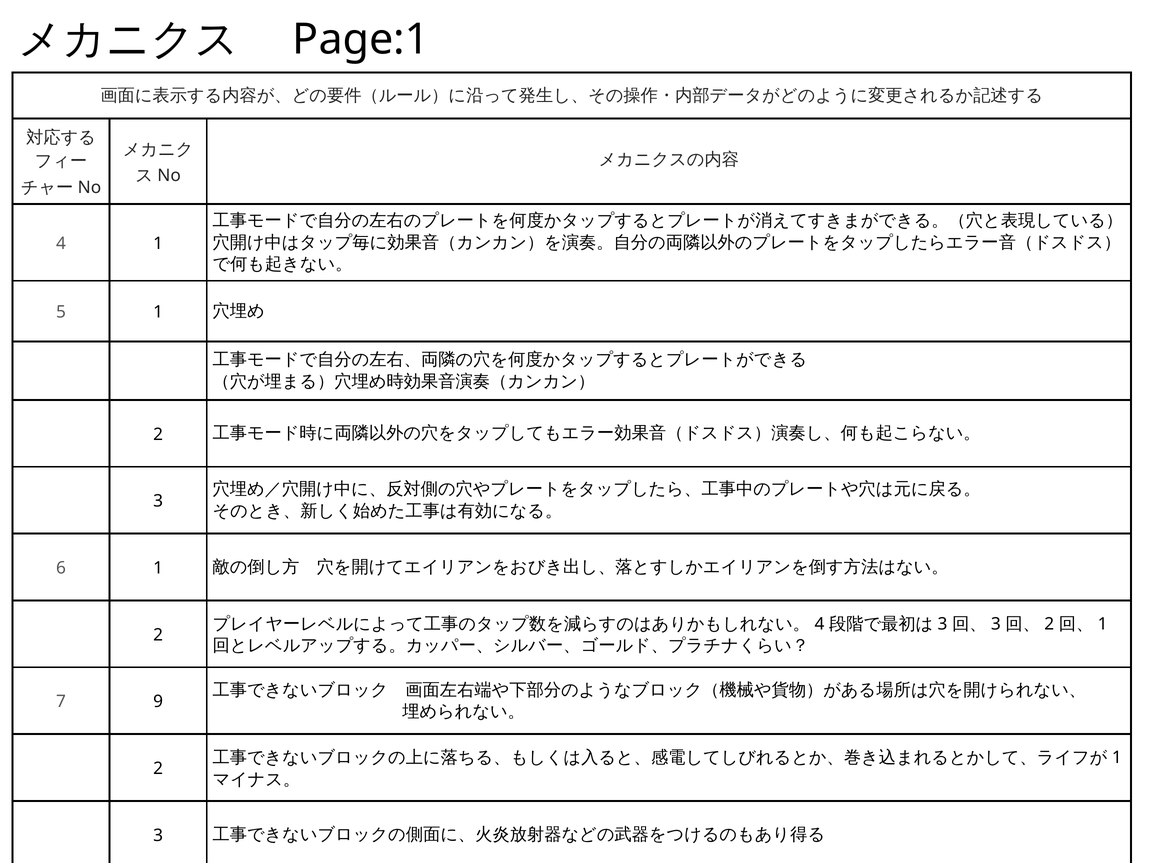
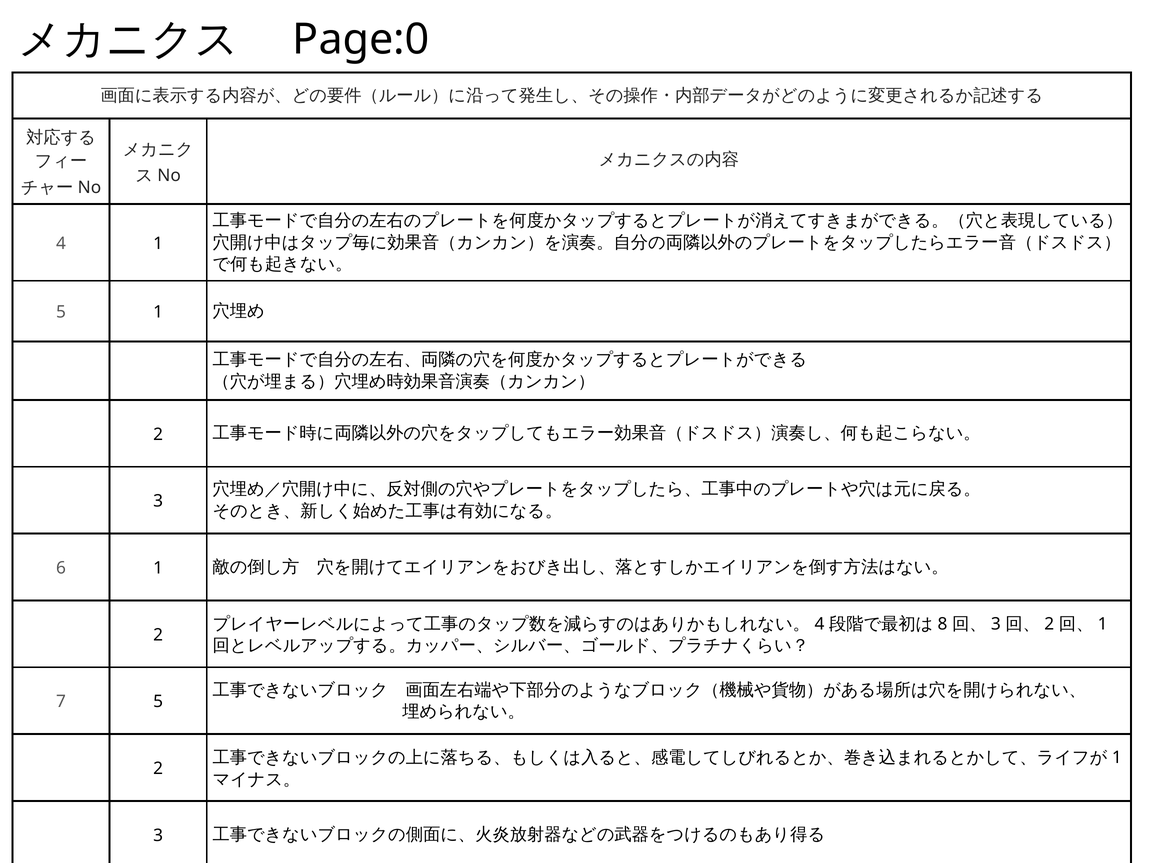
Page:1: Page:1 -> Page:0
3 at (943, 624): 3 -> 8
7 9: 9 -> 5
